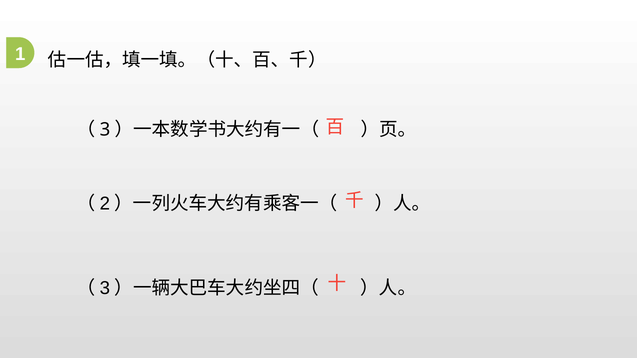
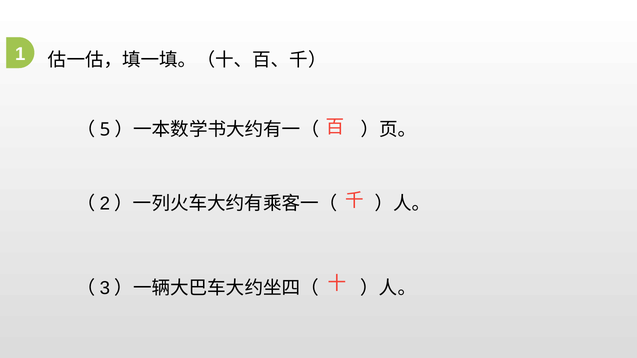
3: 3 -> 5
